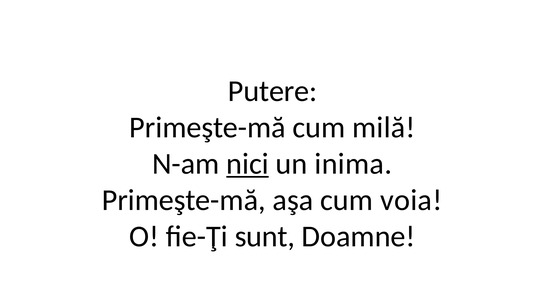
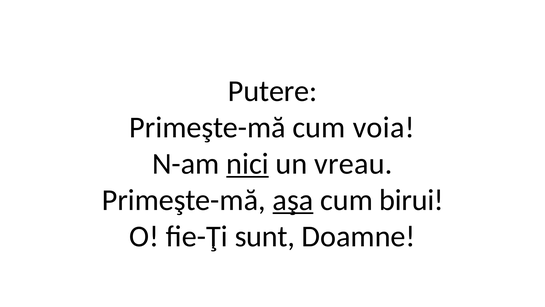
milă: milă -> voia
inima: inima -> vreau
aşa underline: none -> present
voia: voia -> birui
